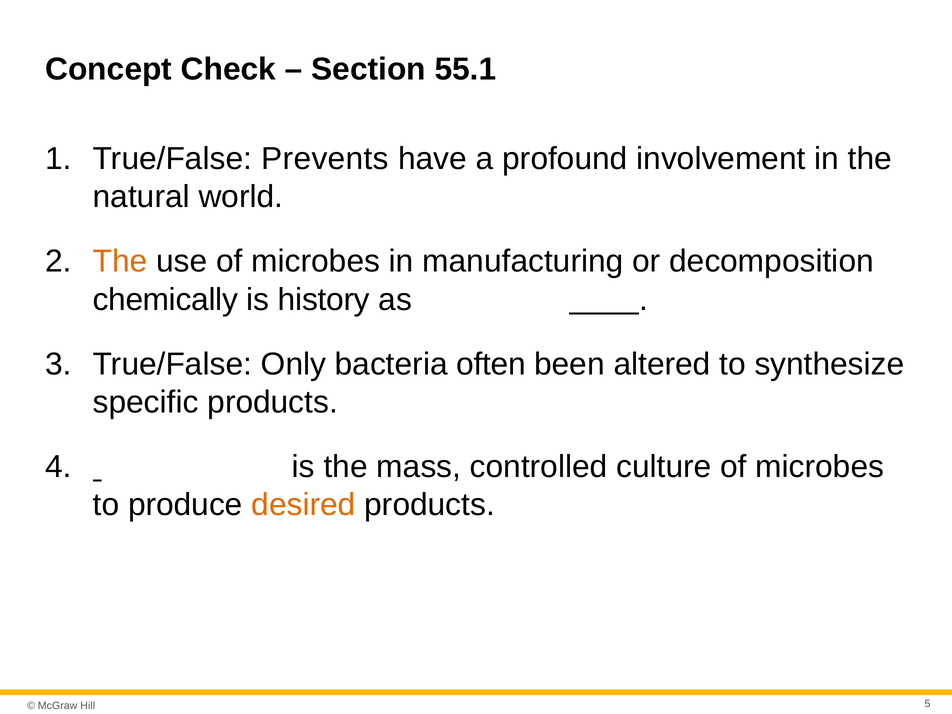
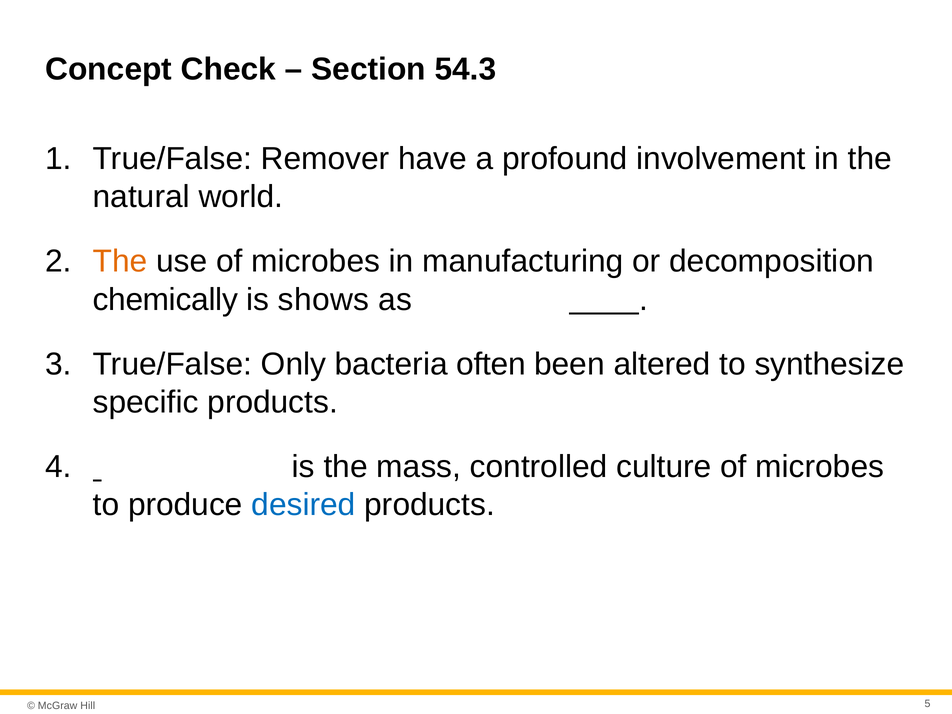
55.1: 55.1 -> 54.3
Prevents: Prevents -> Remover
history: history -> shows
desired colour: orange -> blue
